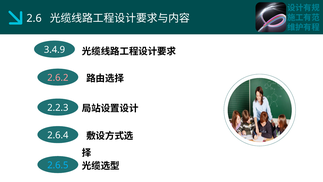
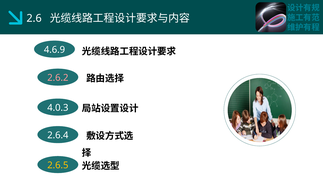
3.4.9: 3.4.9 -> 4.6.9
2.2.3: 2.2.3 -> 4.0.3
2.6.5 colour: light blue -> yellow
